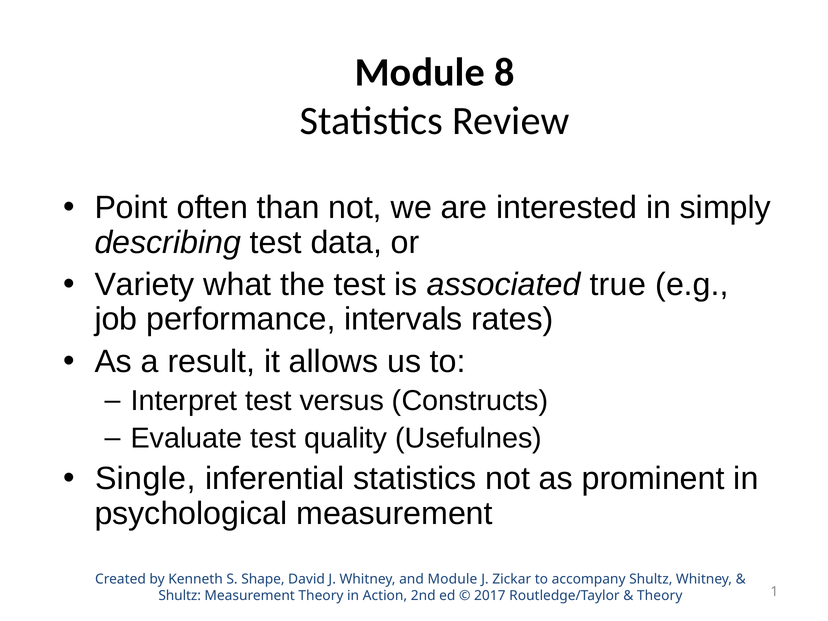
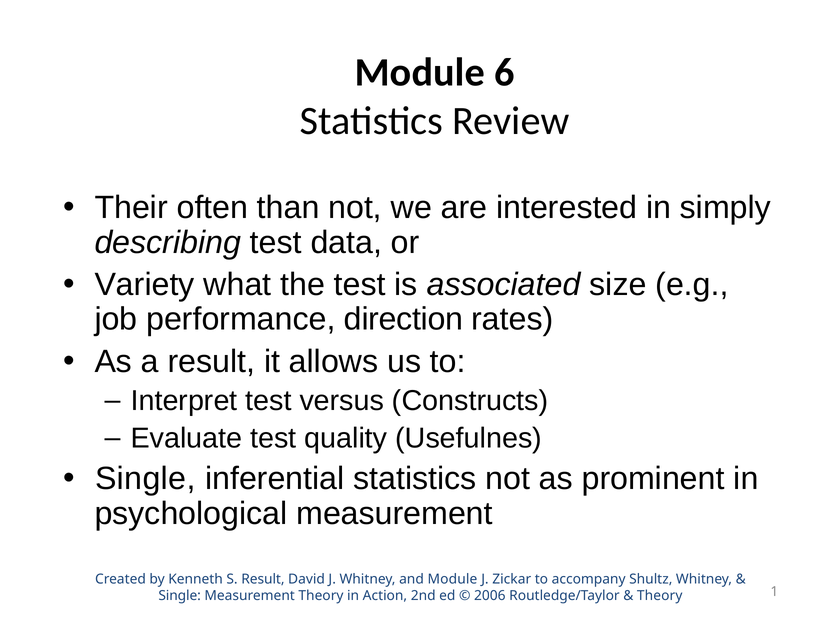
8: 8 -> 6
Point: Point -> Their
true: true -> size
intervals: intervals -> direction
S Shape: Shape -> Result
Shultz at (180, 596): Shultz -> Single
2017: 2017 -> 2006
